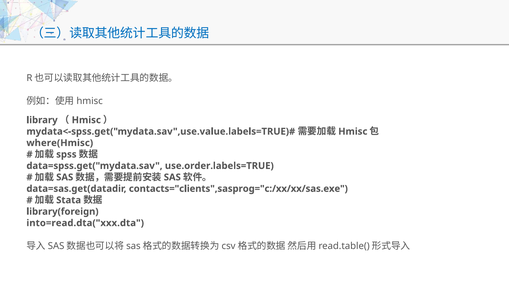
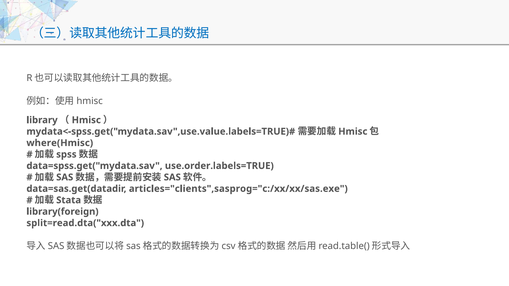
contacts="clients",sasprog="c:/xx/xx/sas.exe: contacts="clients",sasprog="c:/xx/xx/sas.exe -> articles="clients",sasprog="c:/xx/xx/sas.exe
into=read.dta("xxx.dta: into=read.dta("xxx.dta -> split=read.dta("xxx.dta
